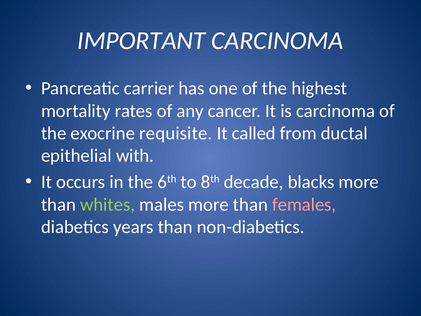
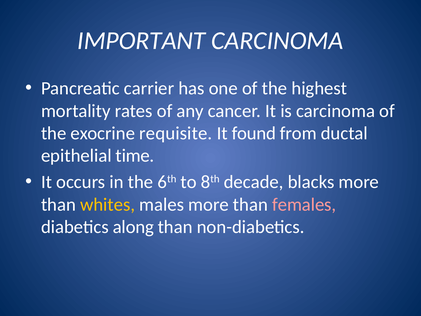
called: called -> found
with: with -> time
whites colour: light green -> yellow
years: years -> along
